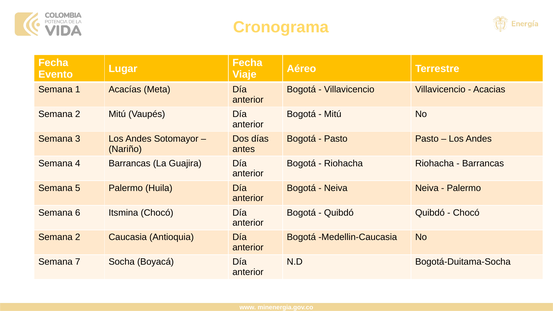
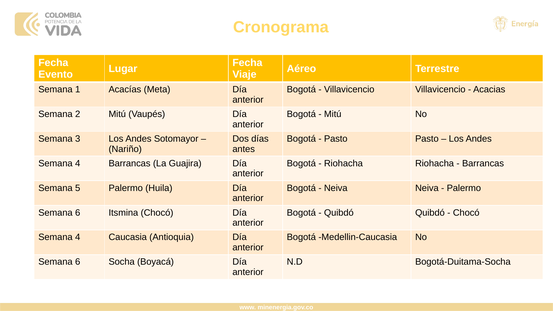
2 at (78, 237): 2 -> 4
7 at (78, 262): 7 -> 6
